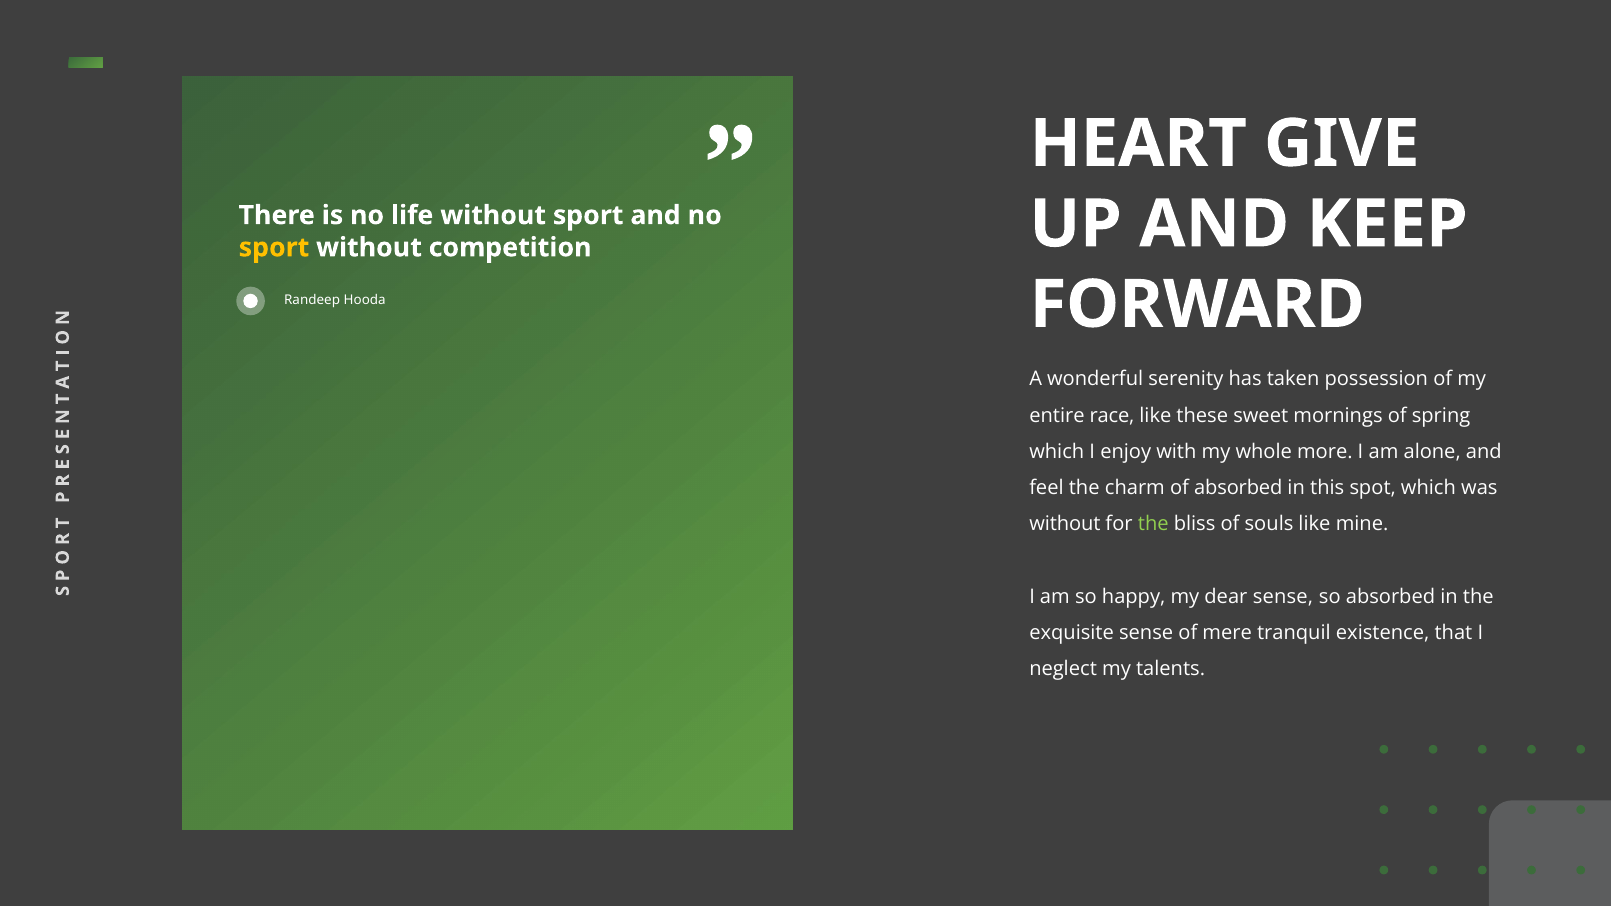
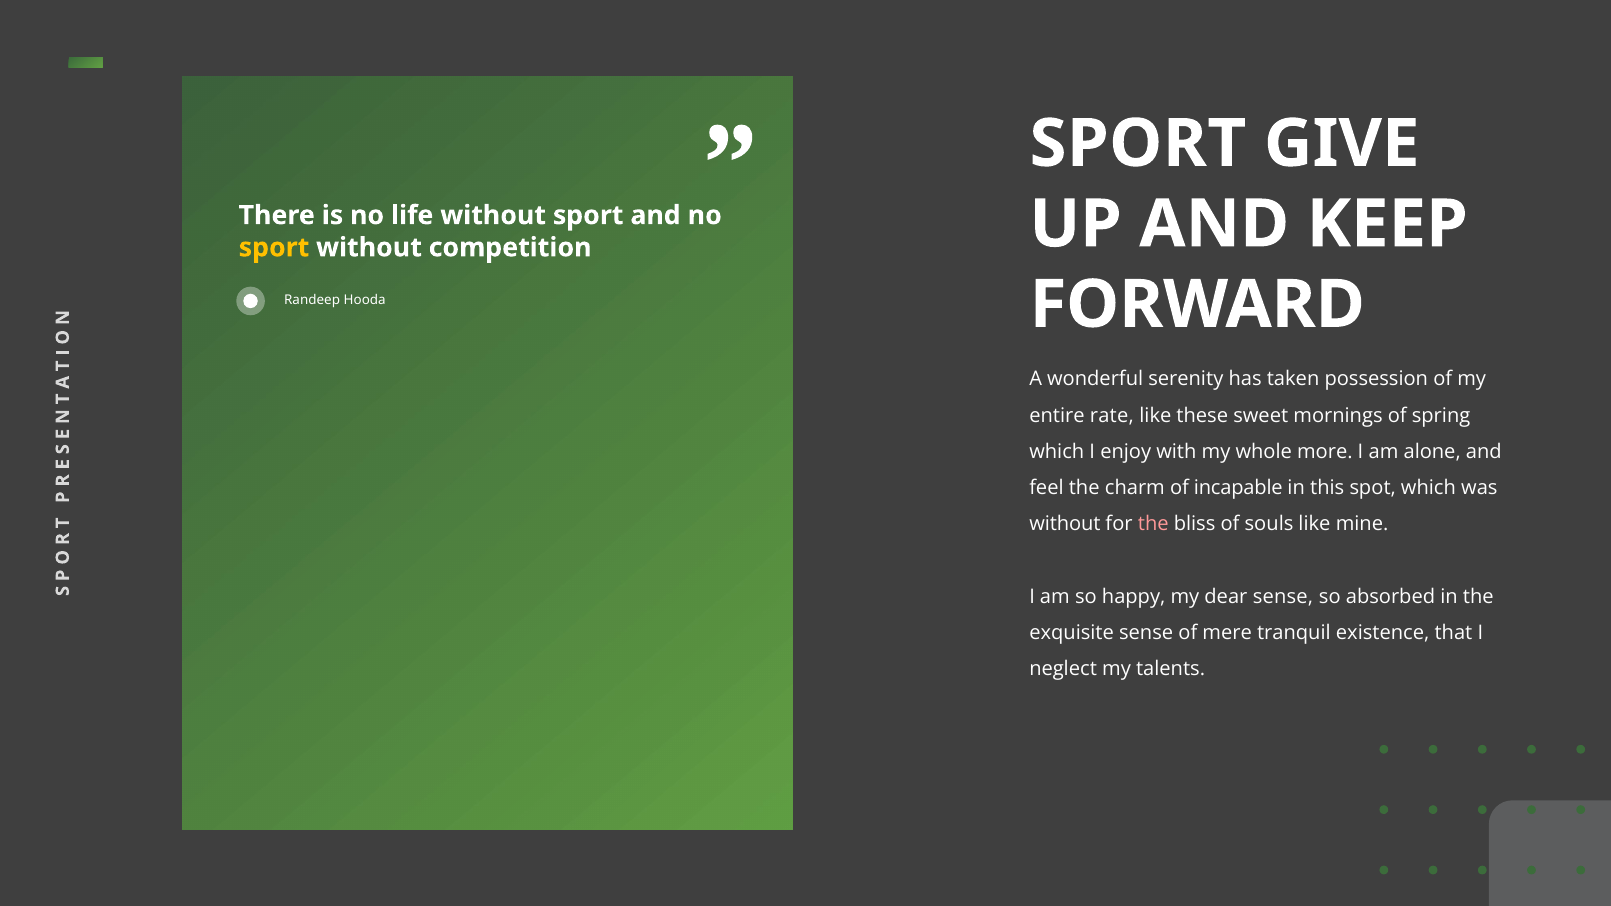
HEART at (1138, 144): HEART -> SPORT
race: race -> rate
of absorbed: absorbed -> incapable
the at (1153, 524) colour: light green -> pink
